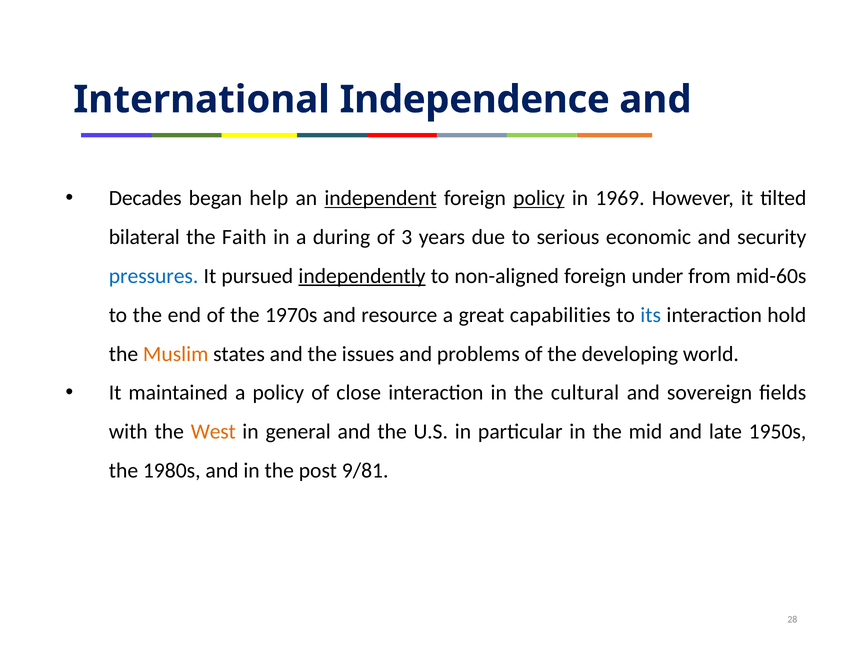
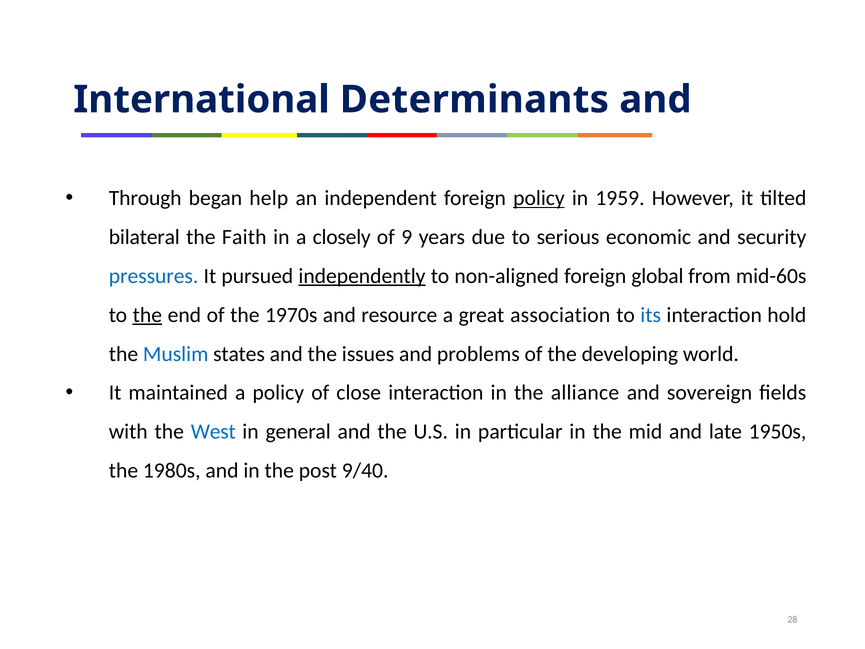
Independence: Independence -> Determinants
Decades: Decades -> Through
independent underline: present -> none
1969: 1969 -> 1959
during: during -> closely
3: 3 -> 9
under: under -> global
the at (147, 315) underline: none -> present
capabilities: capabilities -> association
Muslim colour: orange -> blue
cultural: cultural -> alliance
West colour: orange -> blue
9/81: 9/81 -> 9/40
